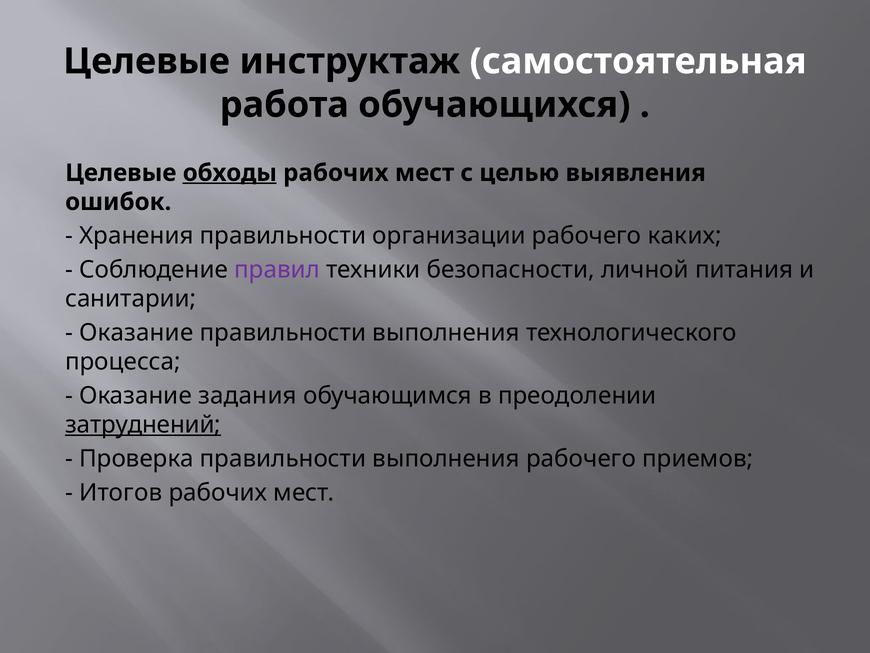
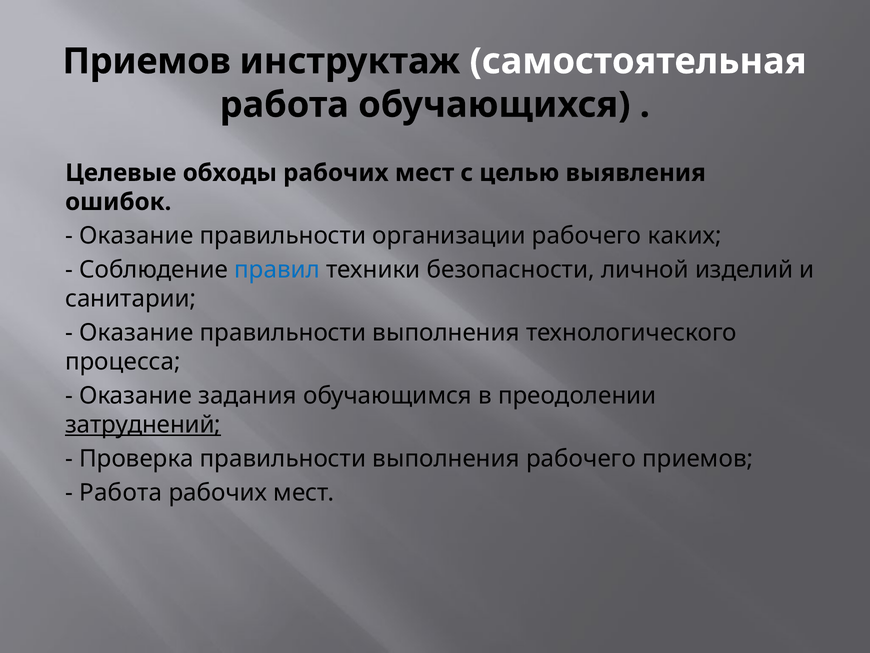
Целевые at (146, 61): Целевые -> Приемов
обходы underline: present -> none
Хранения at (136, 236): Хранения -> Оказание
правил colour: purple -> blue
питания: питания -> изделий
Итогов at (121, 492): Итогов -> Работа
